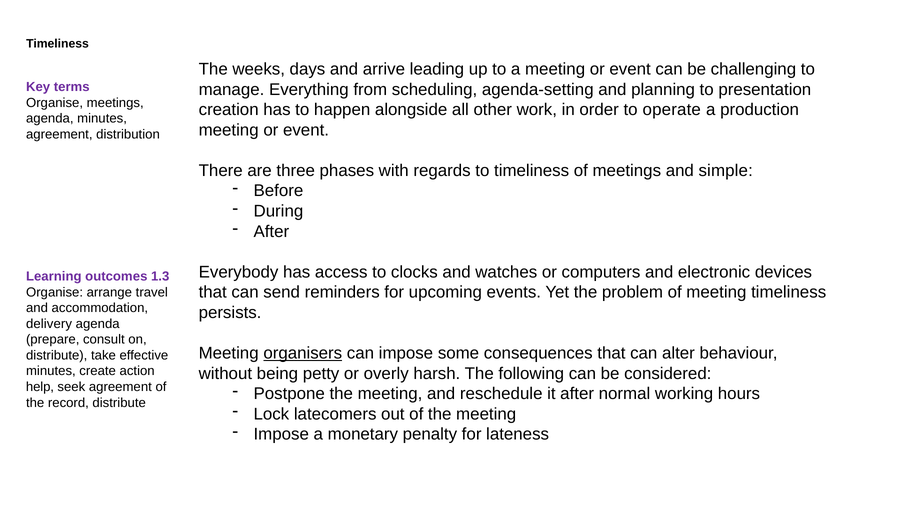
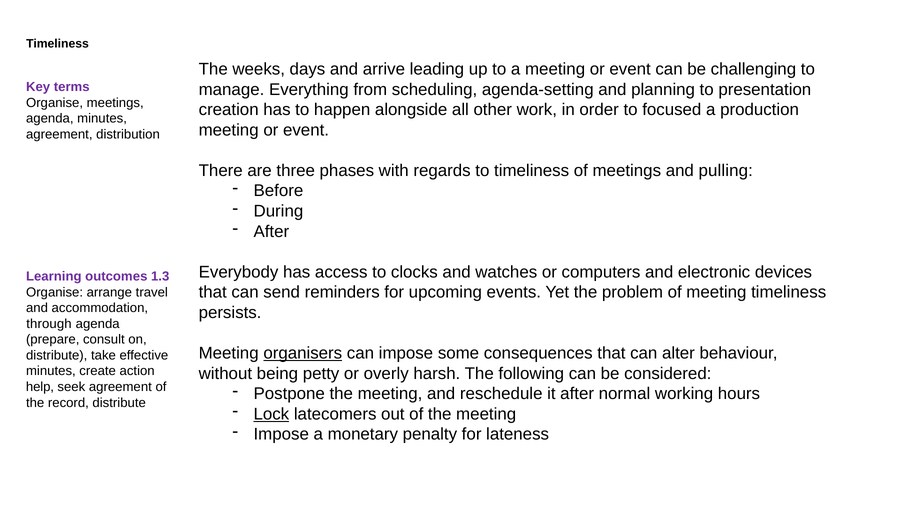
operate: operate -> focused
simple: simple -> pulling
delivery: delivery -> through
Lock underline: none -> present
